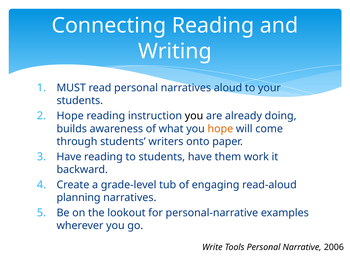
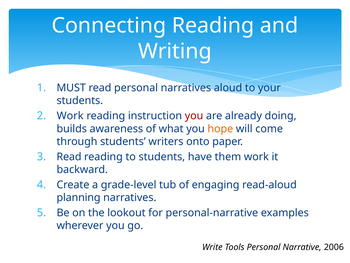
Hope at (70, 116): Hope -> Work
you at (194, 116) colour: black -> red
Have at (69, 156): Have -> Read
